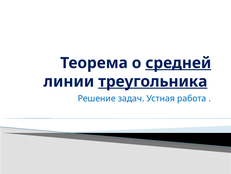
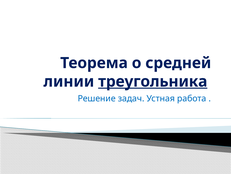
средней underline: present -> none
